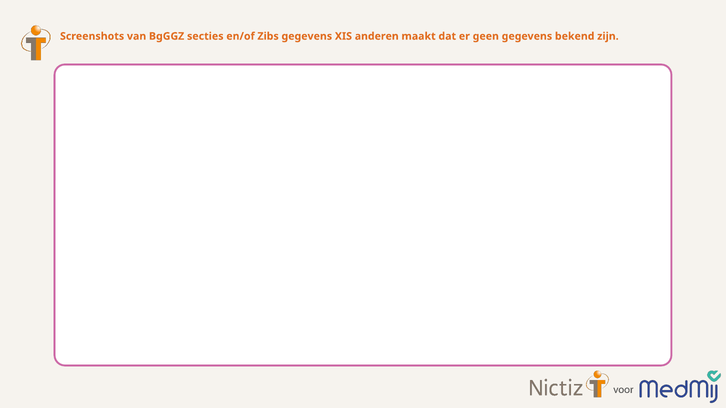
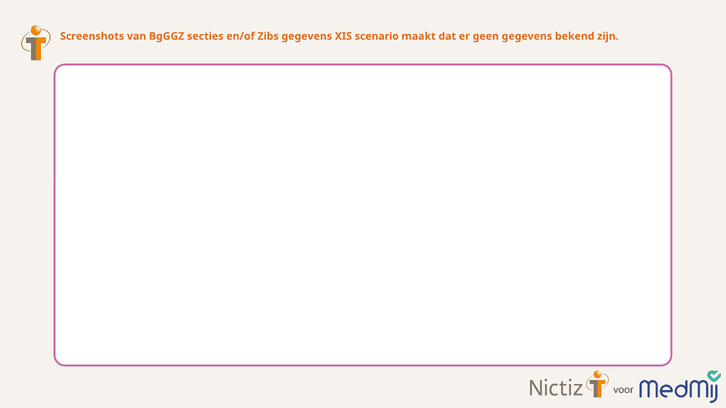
anderen: anderen -> scenario
